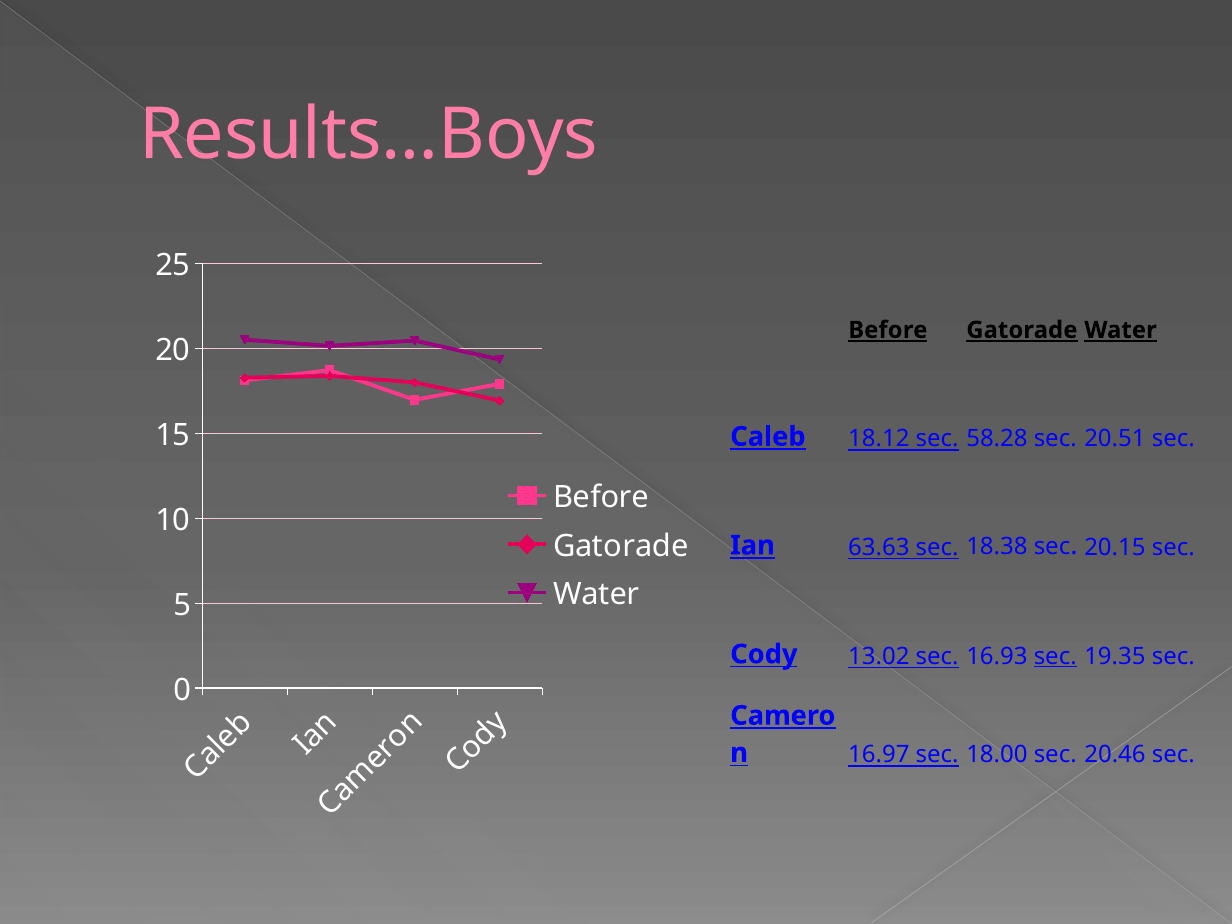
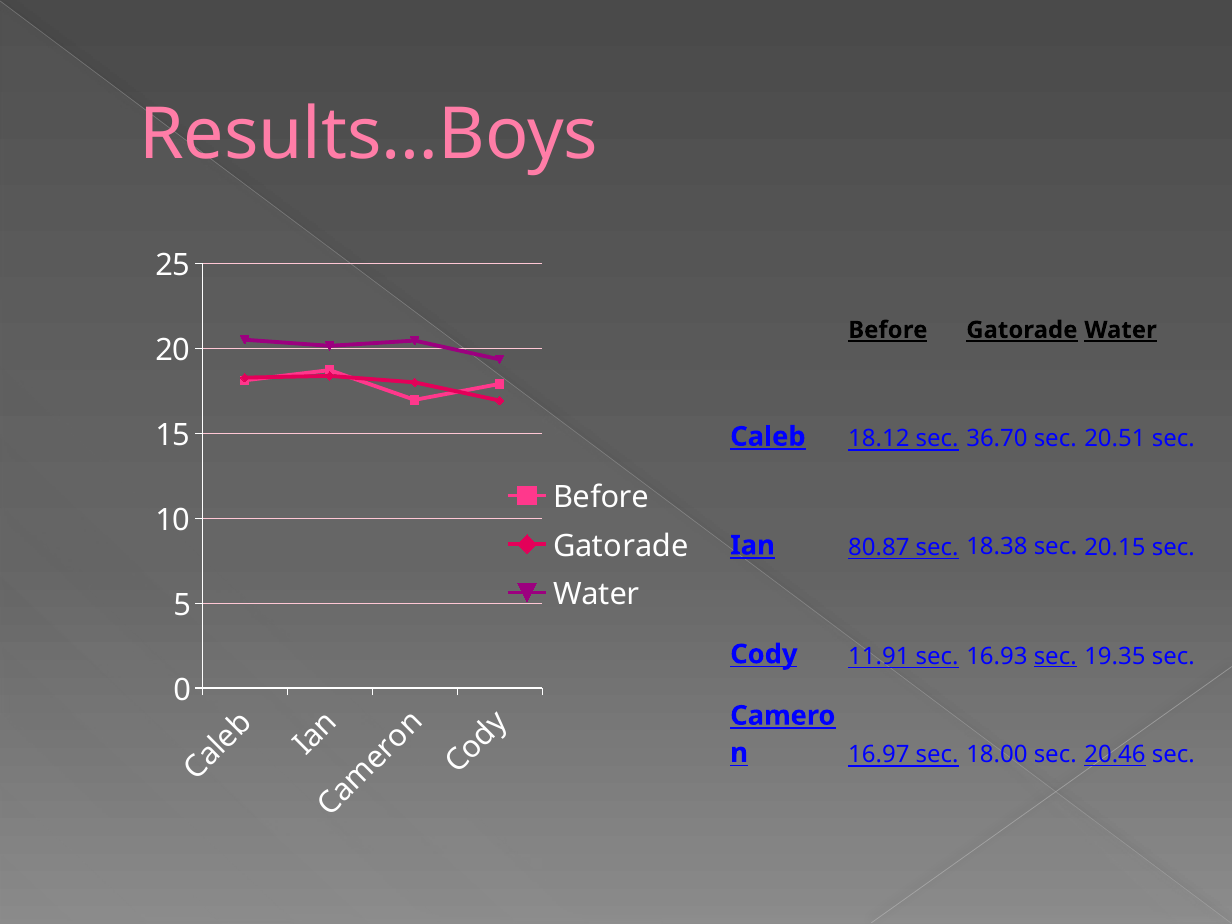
58.28: 58.28 -> 36.70
63.63: 63.63 -> 80.87
13.02: 13.02 -> 11.91
20.46 underline: none -> present
